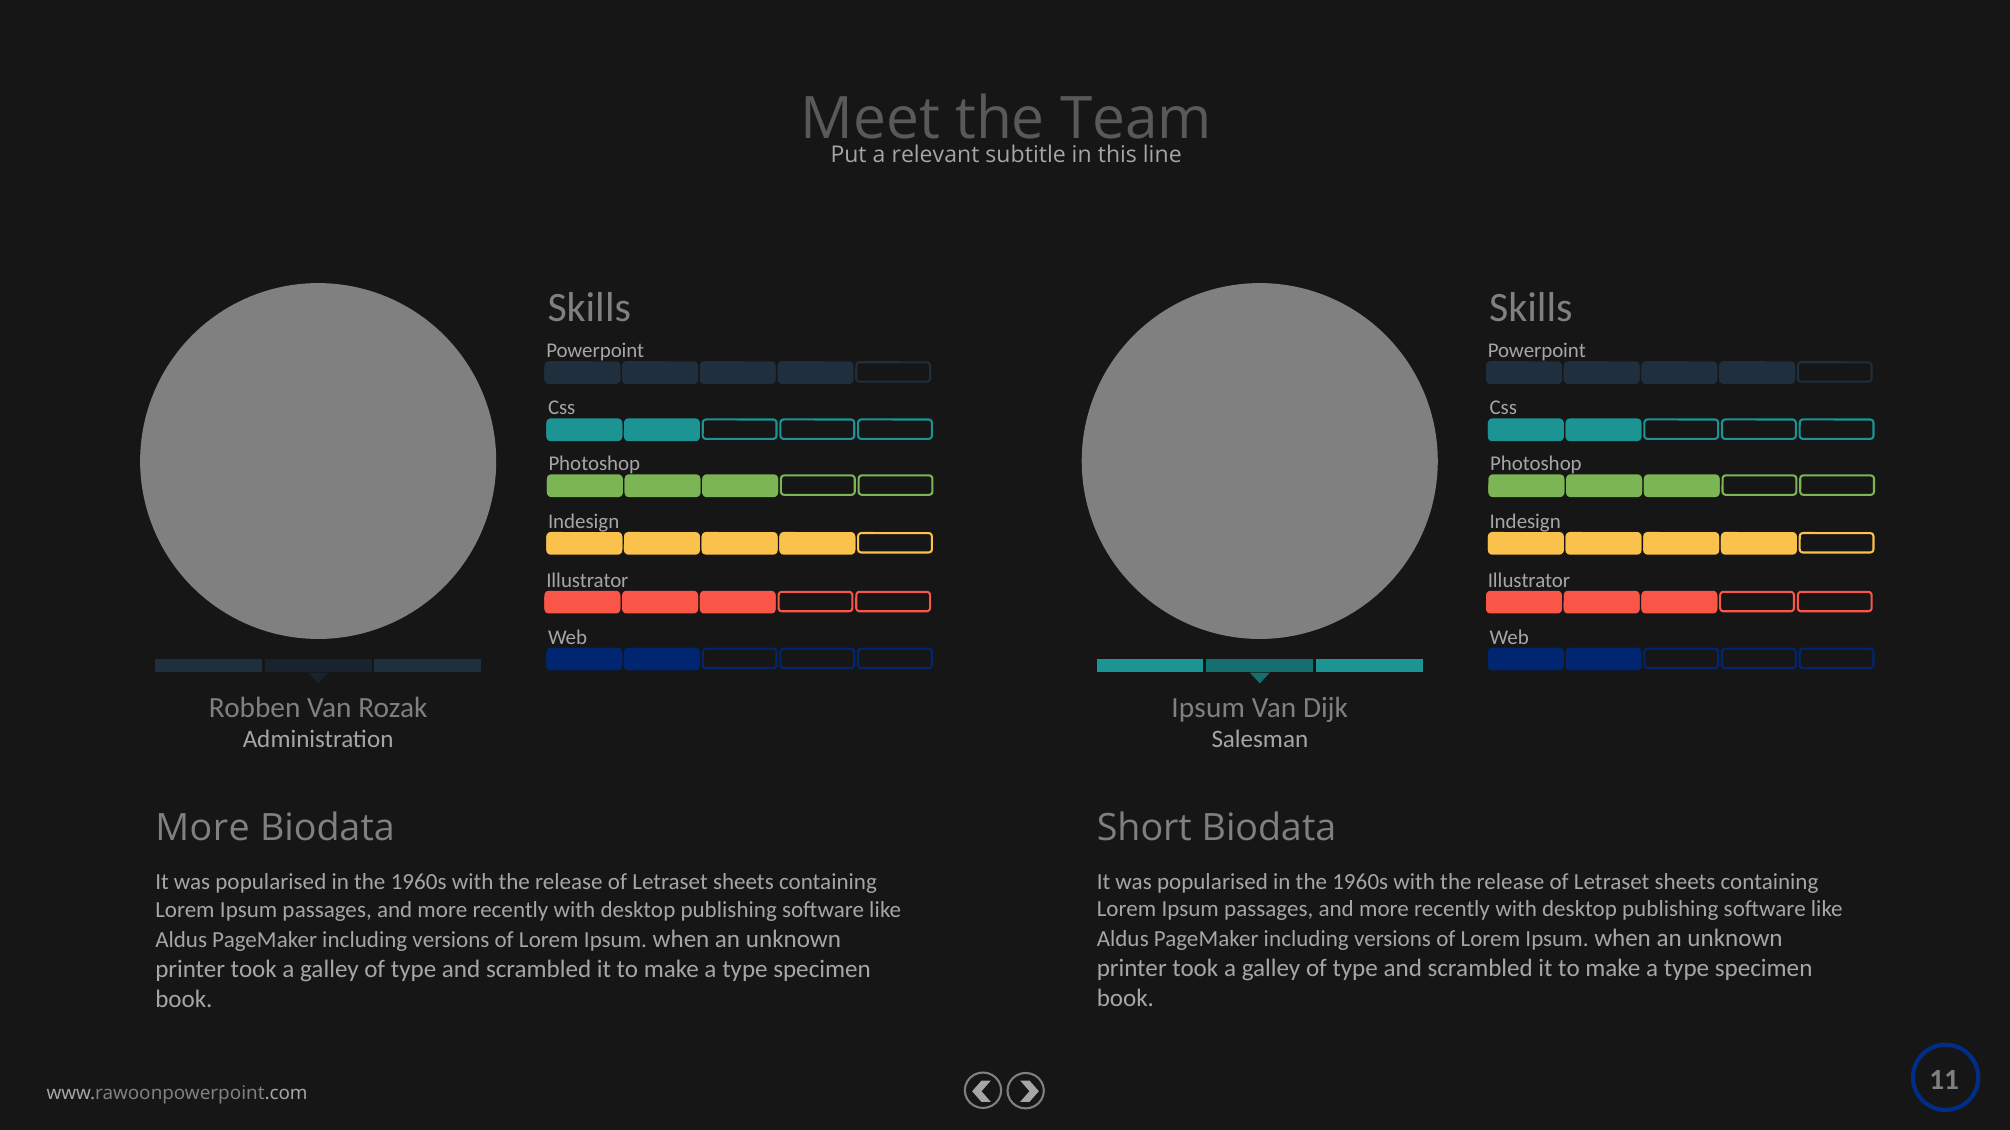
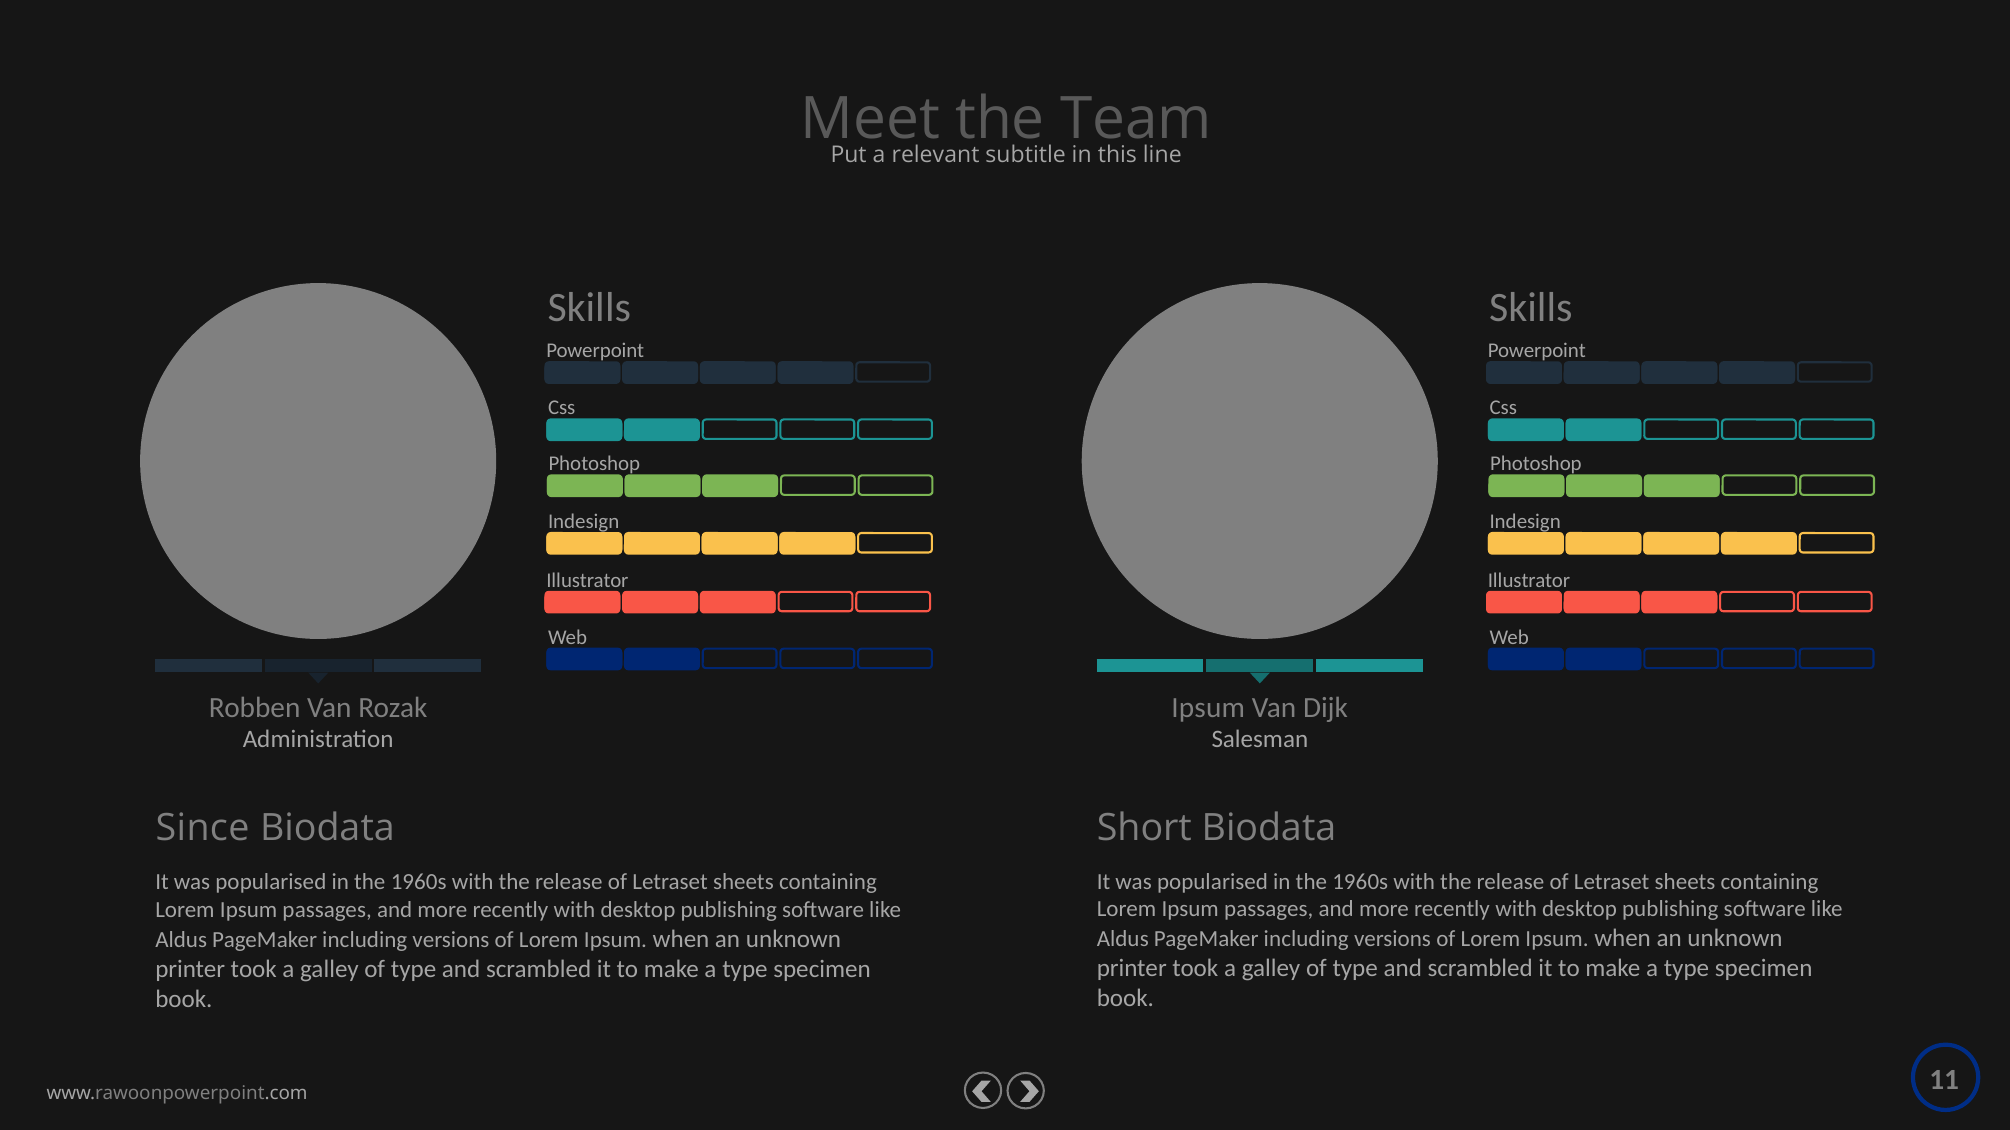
More at (203, 829): More -> Since
